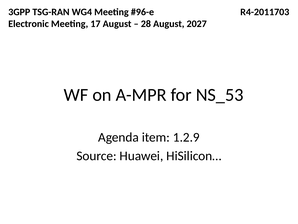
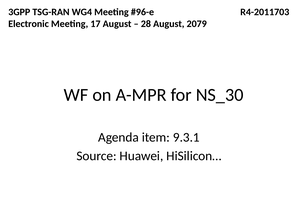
2027: 2027 -> 2079
NS_53: NS_53 -> NS_30
1.2.9: 1.2.9 -> 9.3.1
